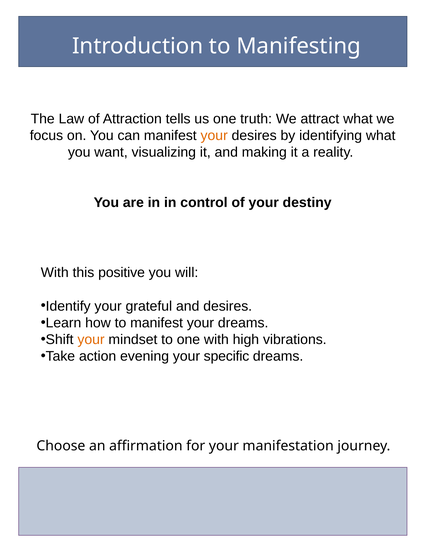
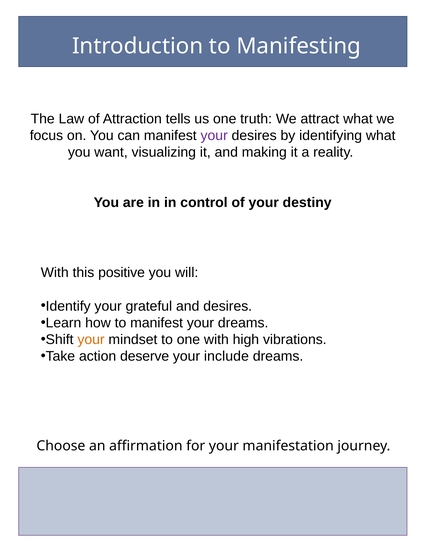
your at (214, 136) colour: orange -> purple
evening: evening -> deserve
specific: specific -> include
